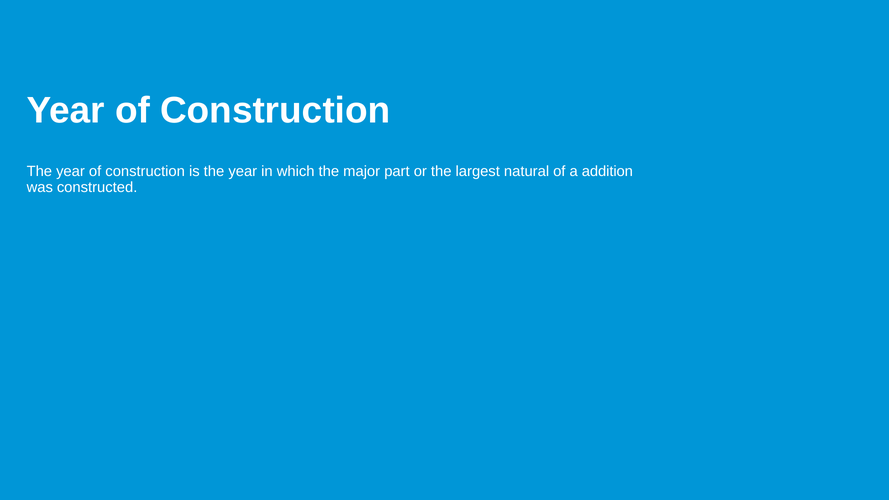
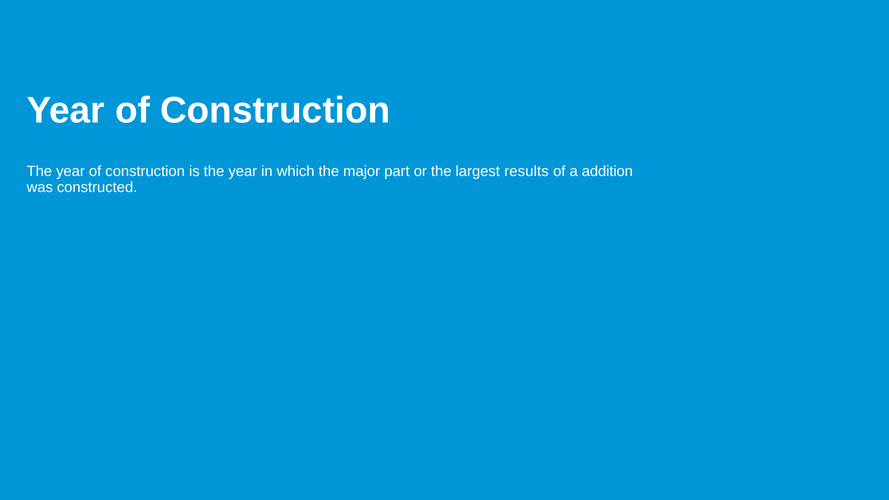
natural: natural -> results
